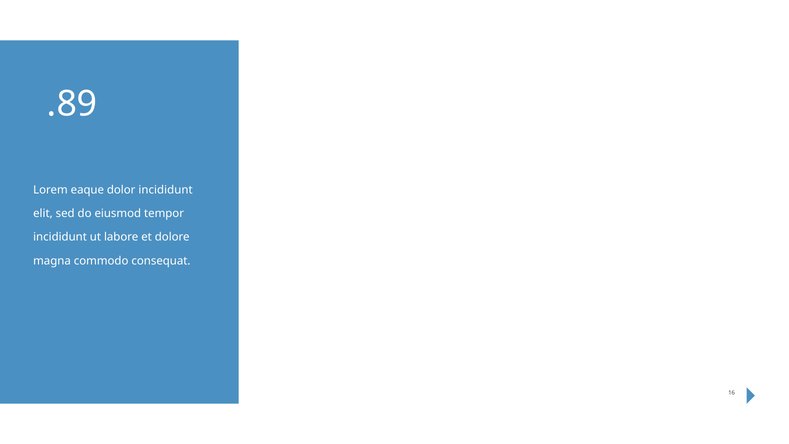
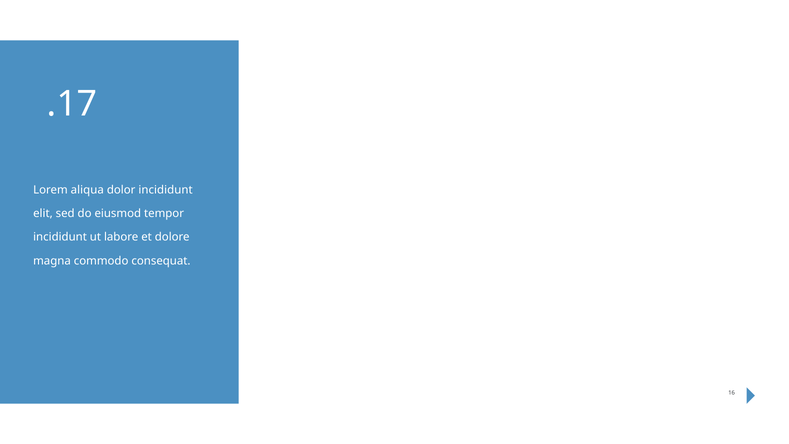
.89: .89 -> .17
eaque: eaque -> aliqua
